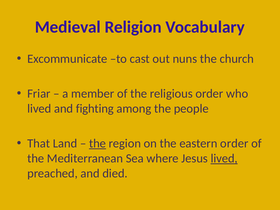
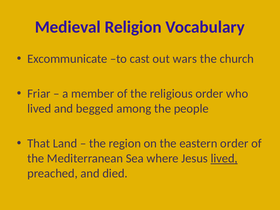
nuns: nuns -> wars
fighting: fighting -> begged
the at (97, 143) underline: present -> none
